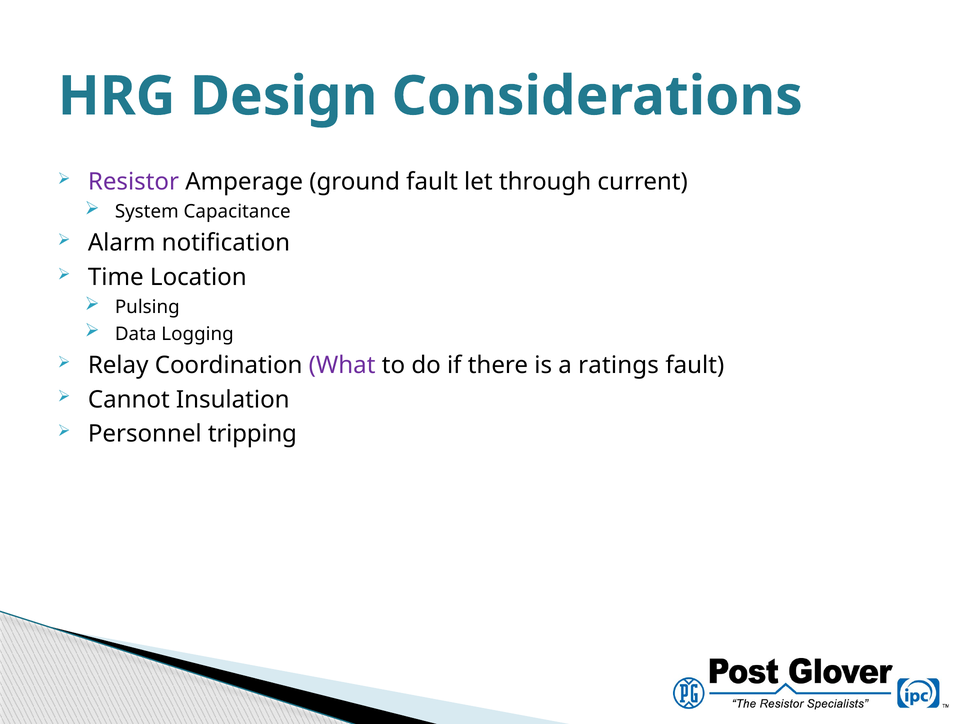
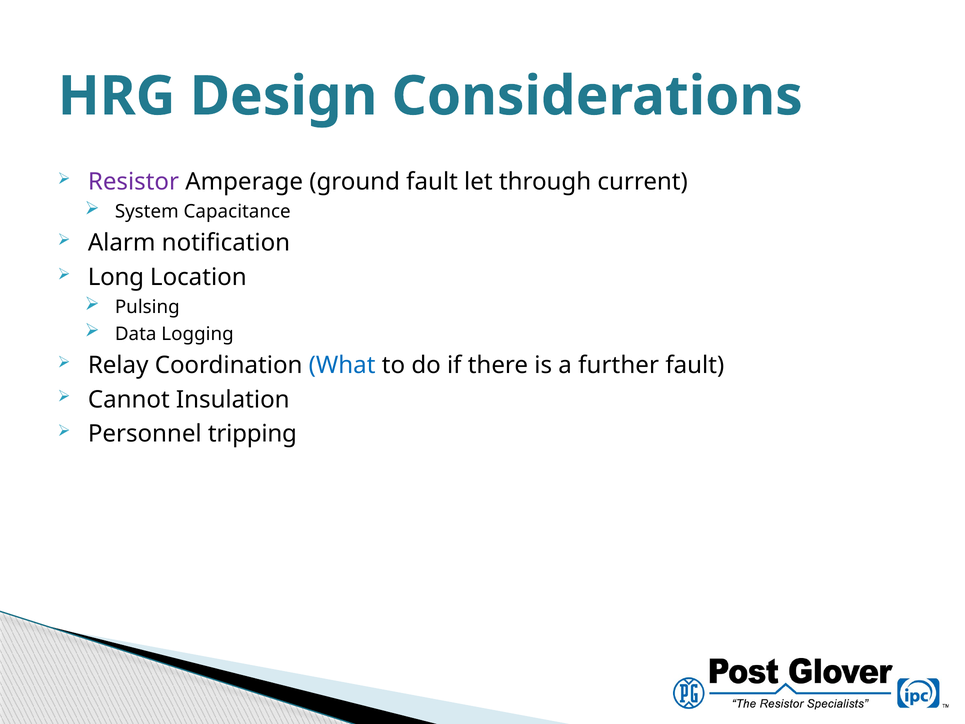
Time: Time -> Long
What colour: purple -> blue
ratings: ratings -> further
